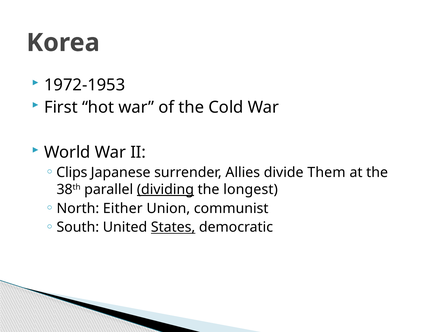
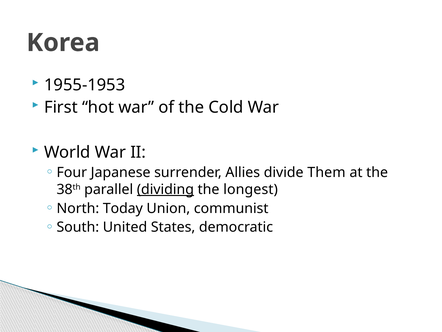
1972-1953: 1972-1953 -> 1955-1953
Clips: Clips -> Four
Either: Either -> Today
States underline: present -> none
